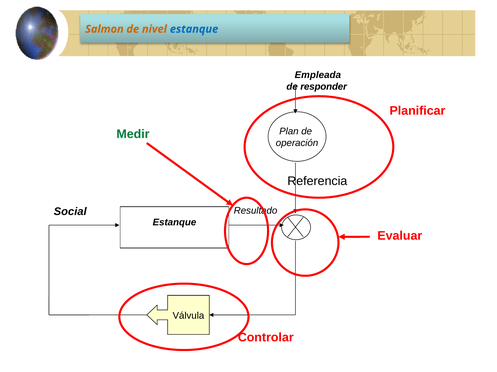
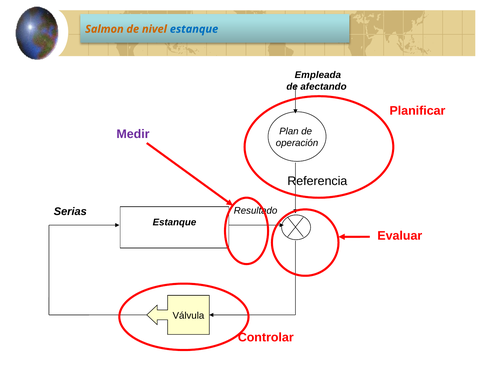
responder: responder -> afectando
Medir colour: green -> purple
Social: Social -> Serias
